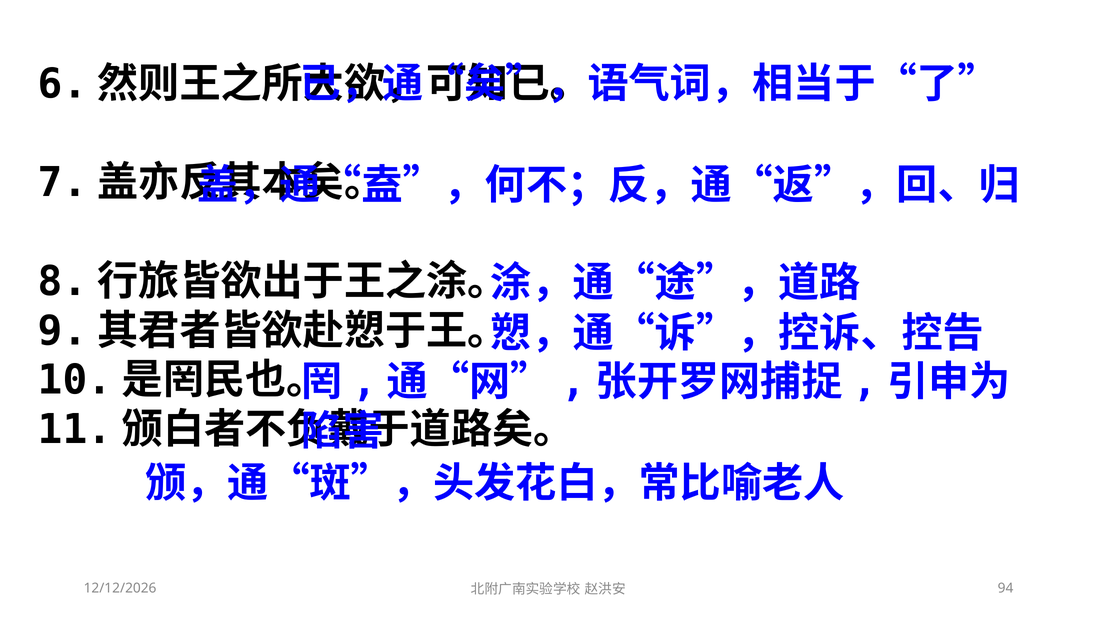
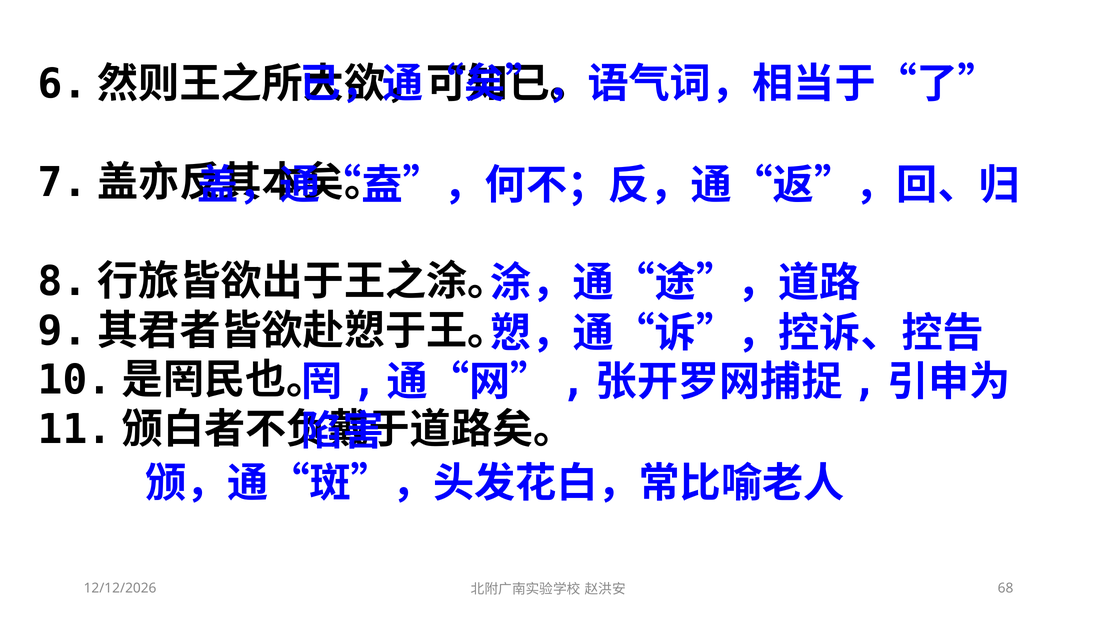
94: 94 -> 68
